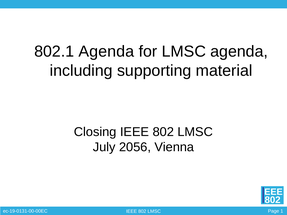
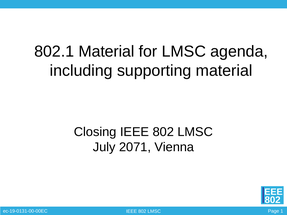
802.1 Agenda: Agenda -> Material
2056: 2056 -> 2071
